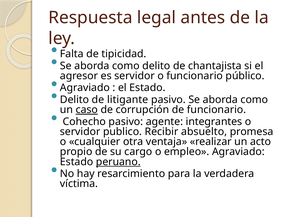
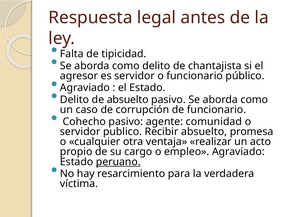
de litigante: litigante -> absuelto
caso underline: present -> none
integrantes: integrantes -> comunidad
